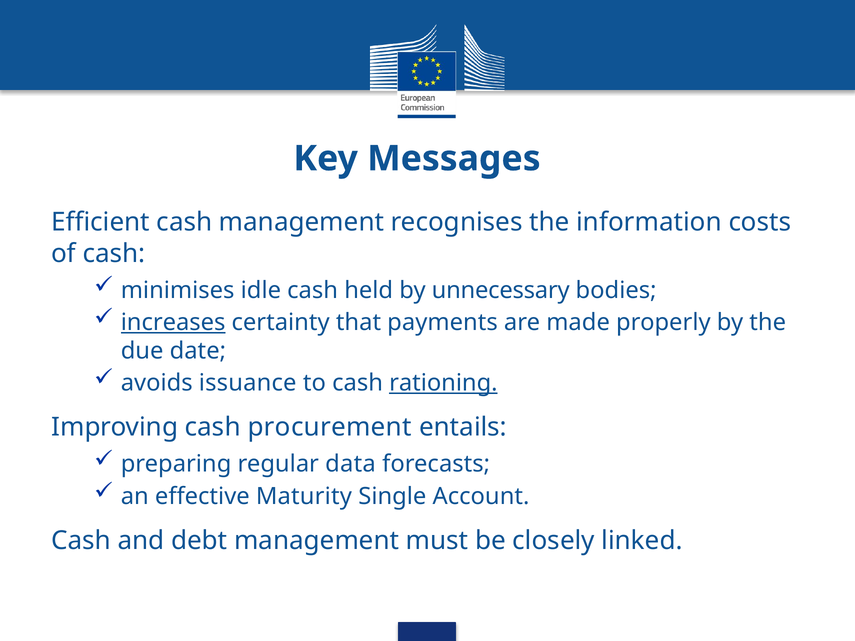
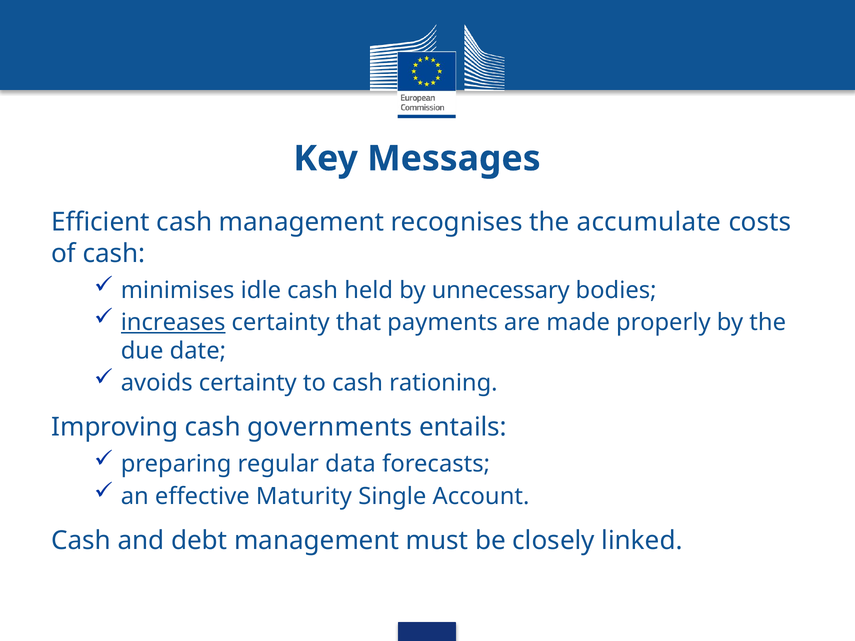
information: information -> accumulate
avoids issuance: issuance -> certainty
rationing underline: present -> none
procurement: procurement -> governments
